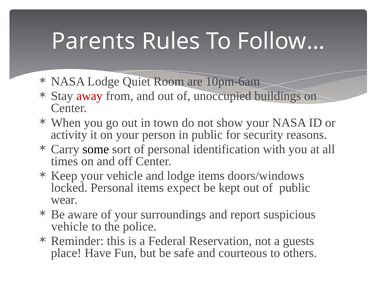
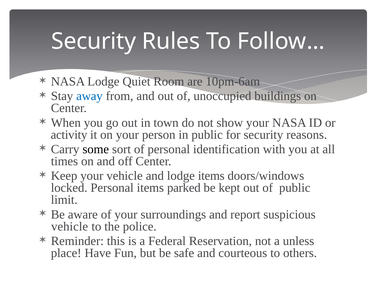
Parents at (93, 41): Parents -> Security
away colour: red -> blue
expect: expect -> parked
wear: wear -> limit
guests: guests -> unless
